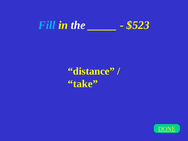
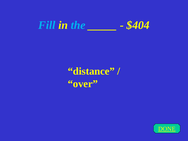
the colour: white -> light blue
$523: $523 -> $404
take: take -> over
